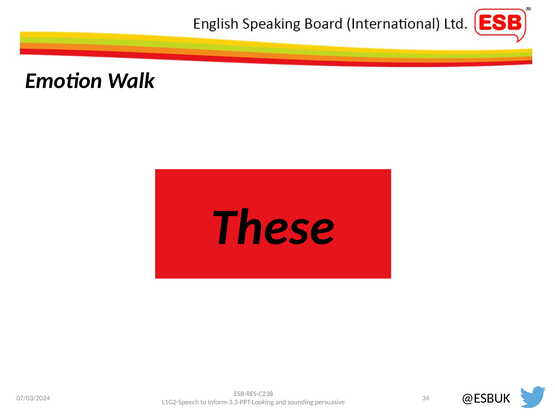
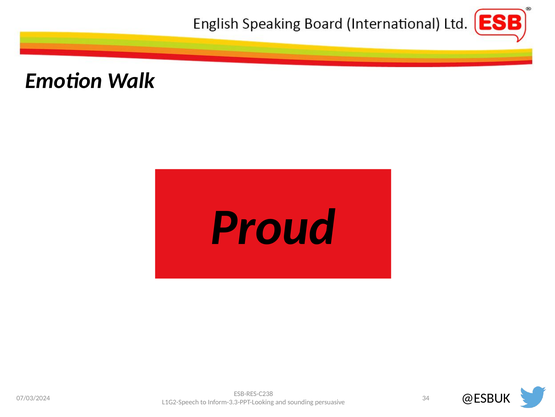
These: These -> Proud
